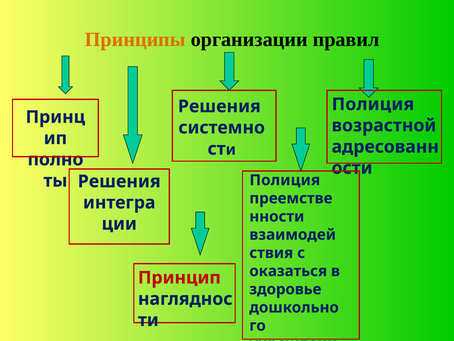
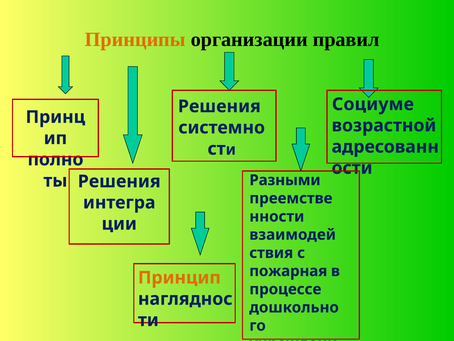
Полиция at (373, 104): Полиция -> Социуме
Полиция at (285, 180): Полиция -> Разными
оказаться: оказаться -> пожарная
Принцип colour: red -> orange
здоровье: здоровье -> процессе
